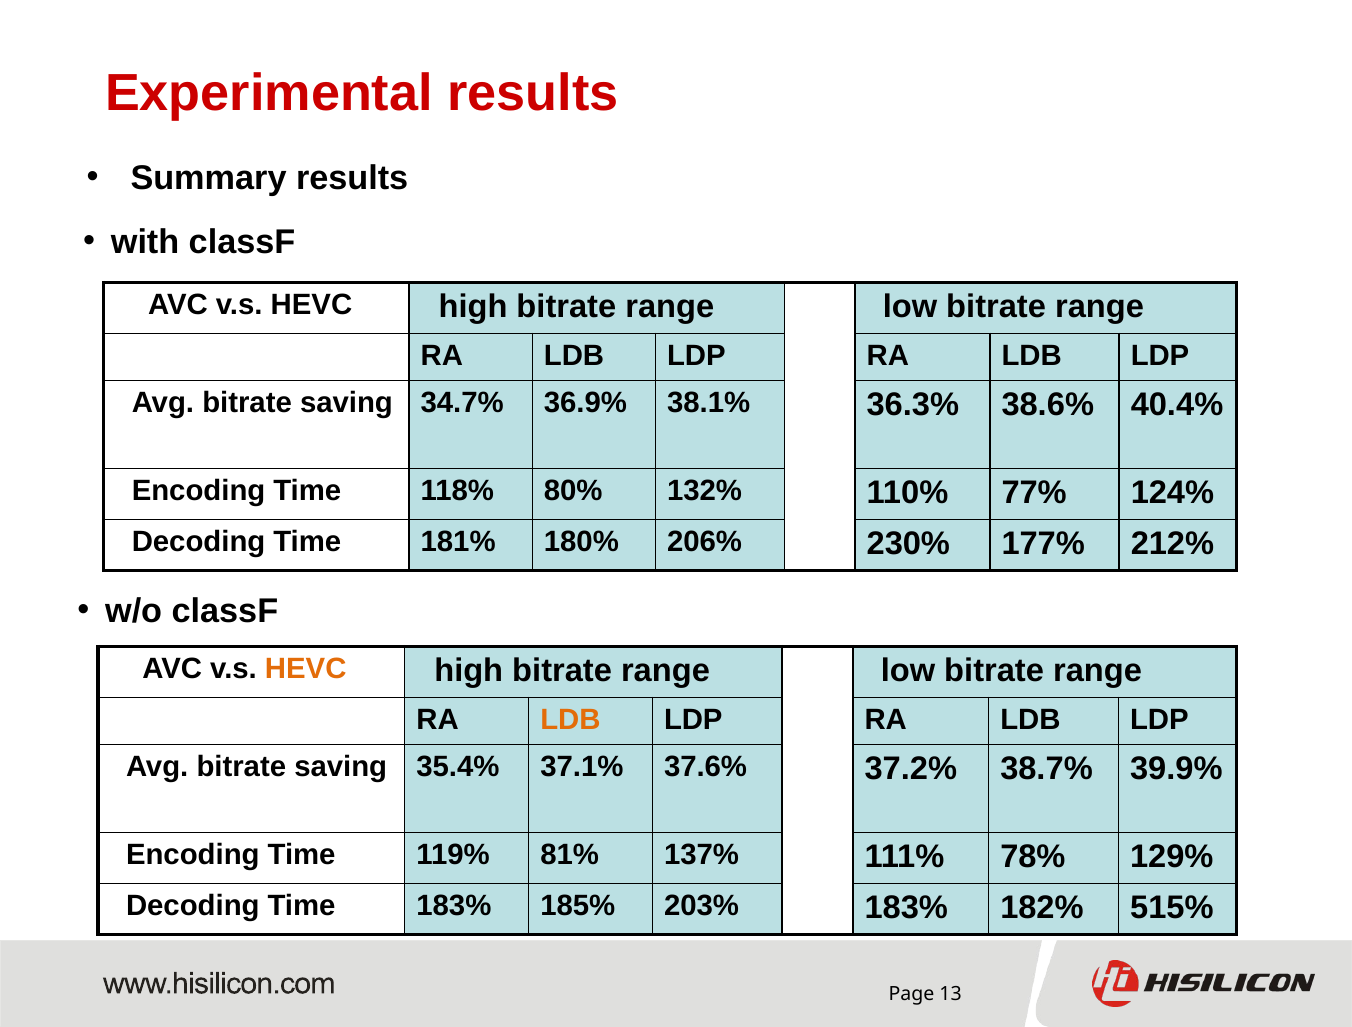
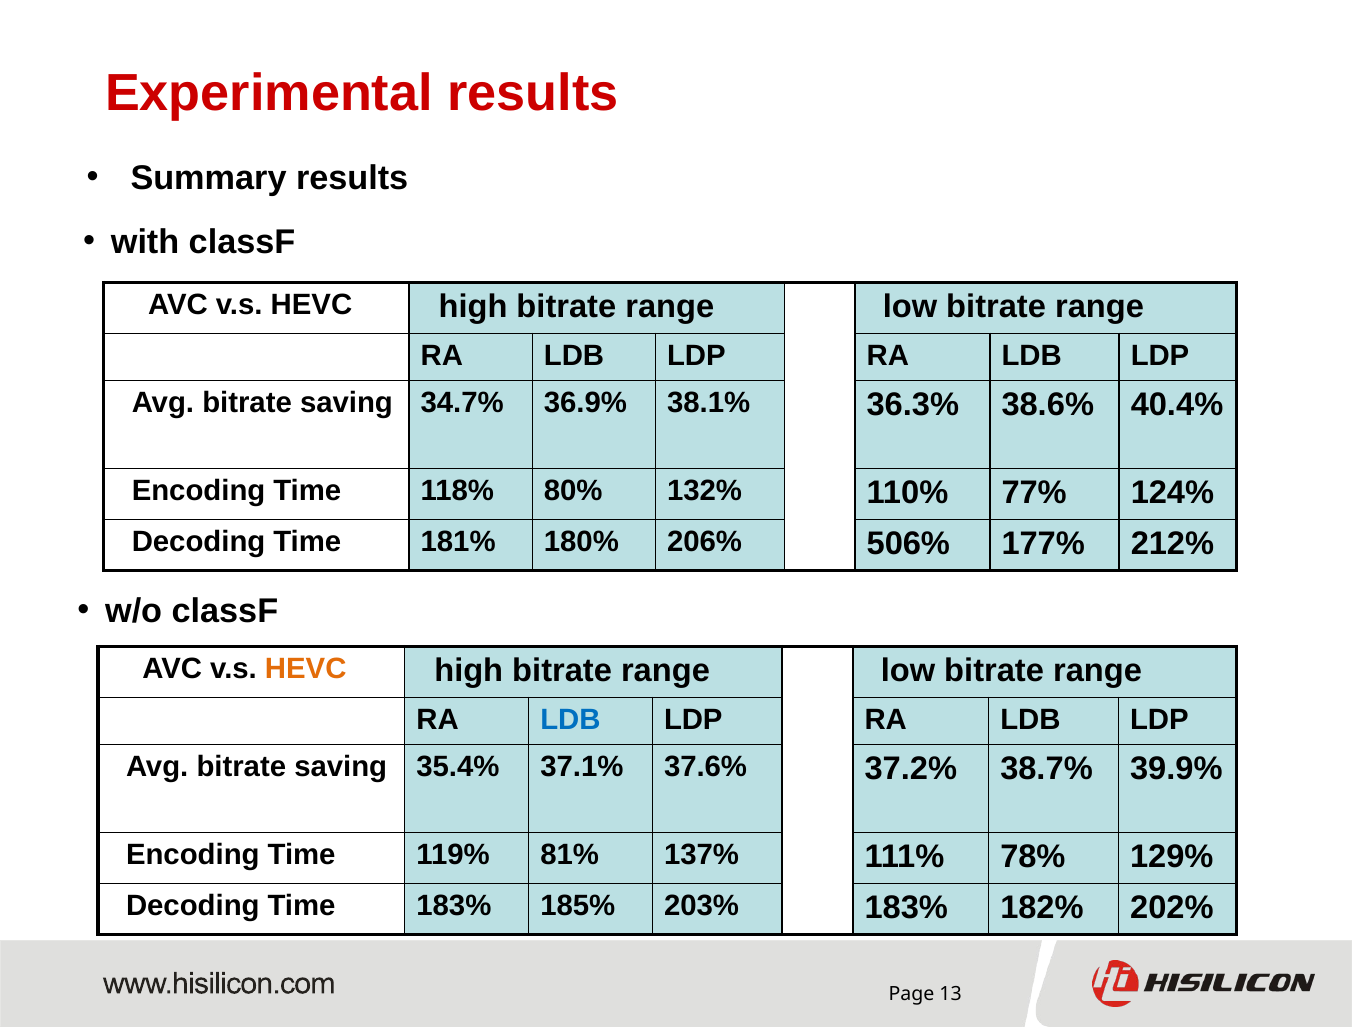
230%: 230% -> 506%
LDB at (570, 720) colour: orange -> blue
515%: 515% -> 202%
